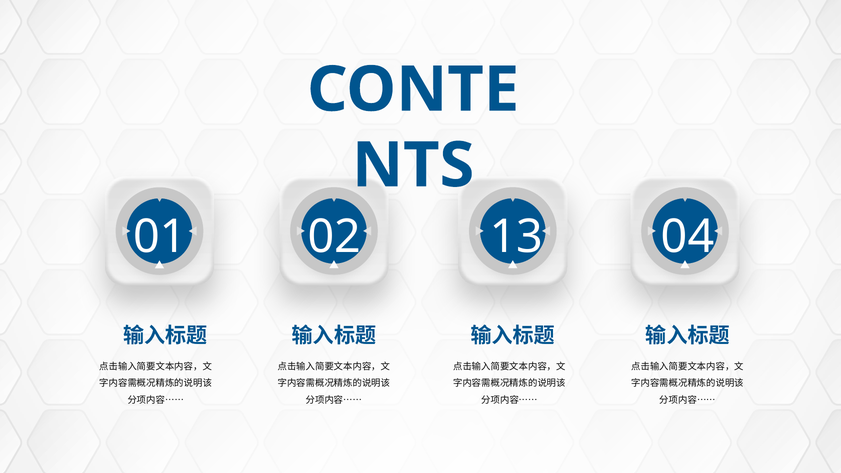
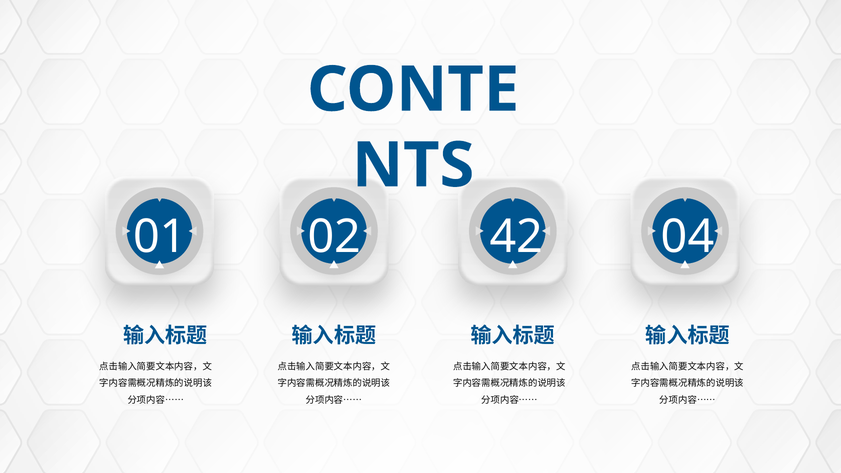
13: 13 -> 42
